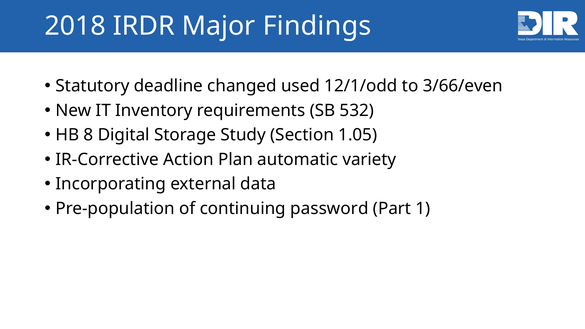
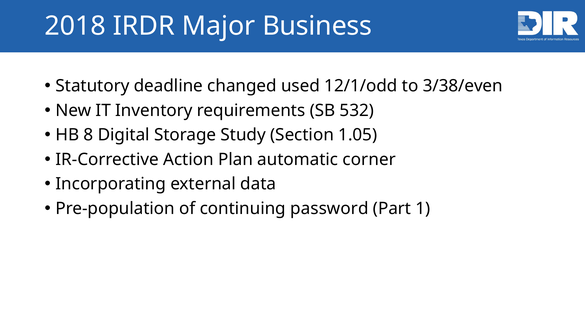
Findings: Findings -> Business
3/66/even: 3/66/even -> 3/38/even
variety: variety -> corner
